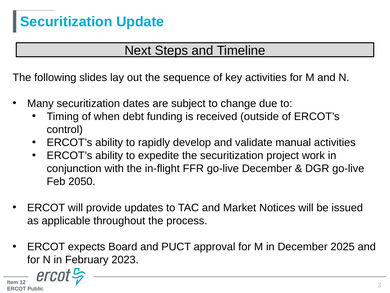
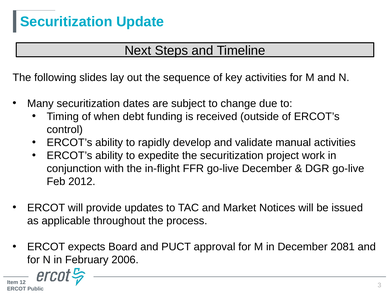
2050: 2050 -> 2012
2025: 2025 -> 2081
2023: 2023 -> 2006
